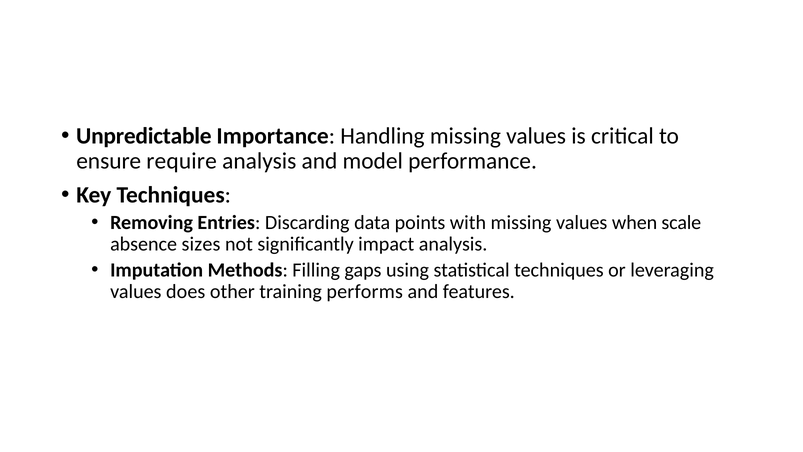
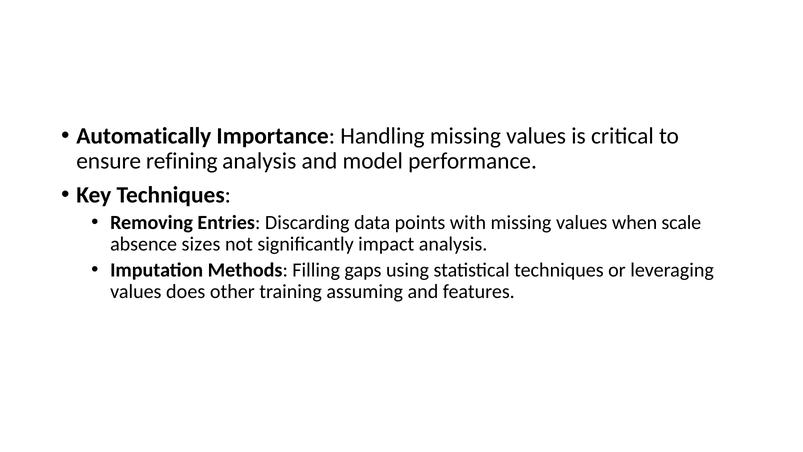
Unpredictable: Unpredictable -> Automatically
require: require -> refining
performs: performs -> assuming
